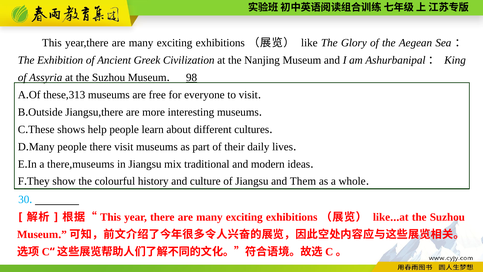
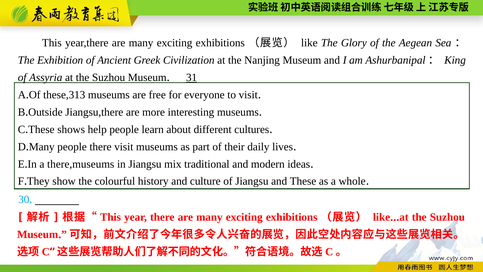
98: 98 -> 31
and Them: Them -> These
